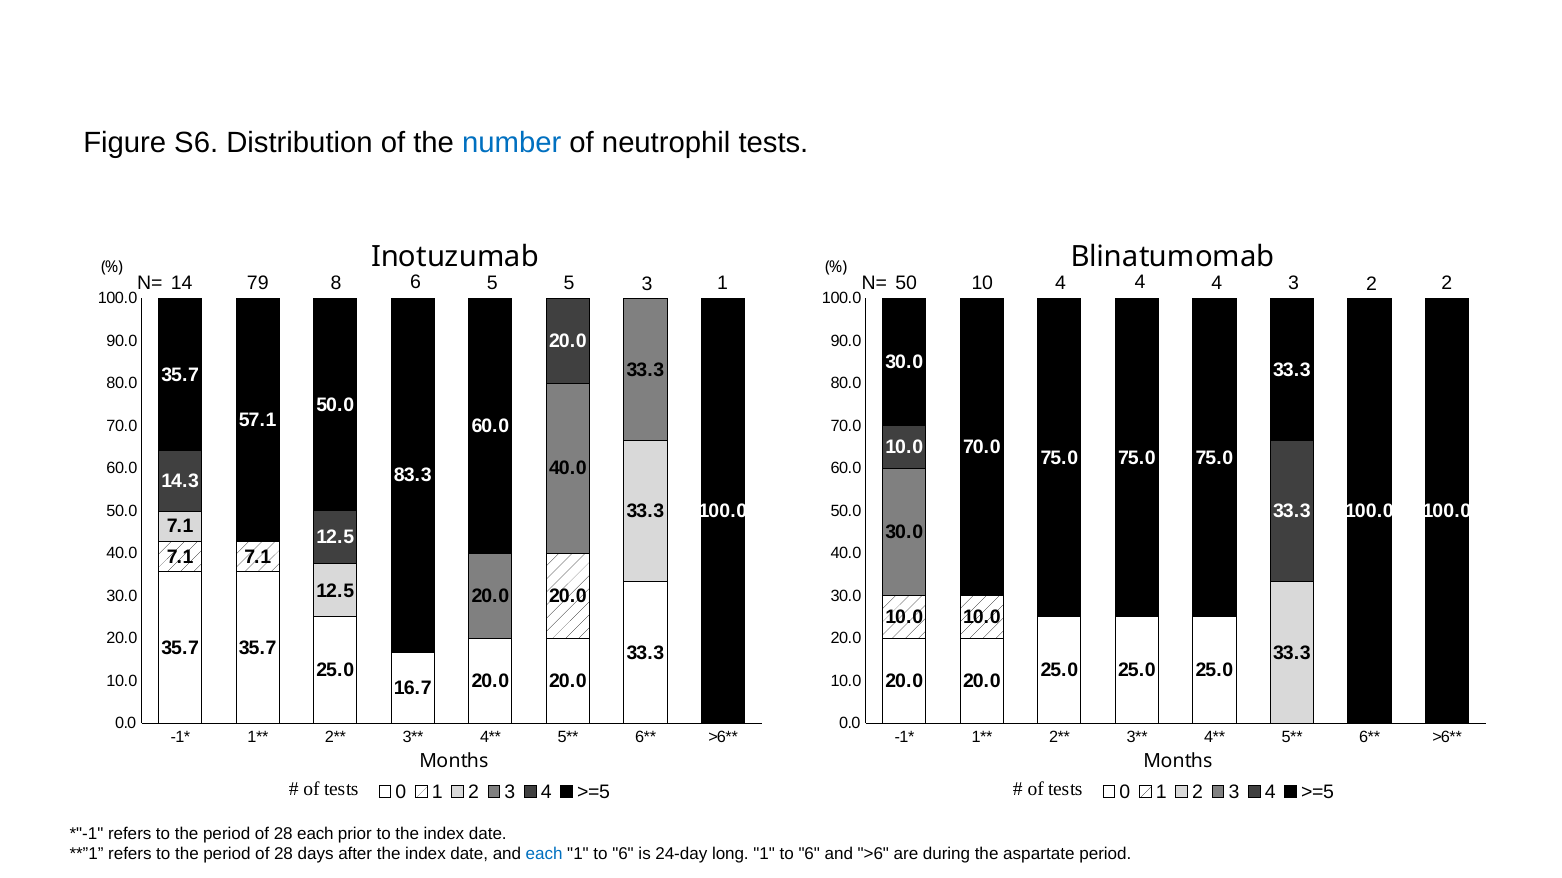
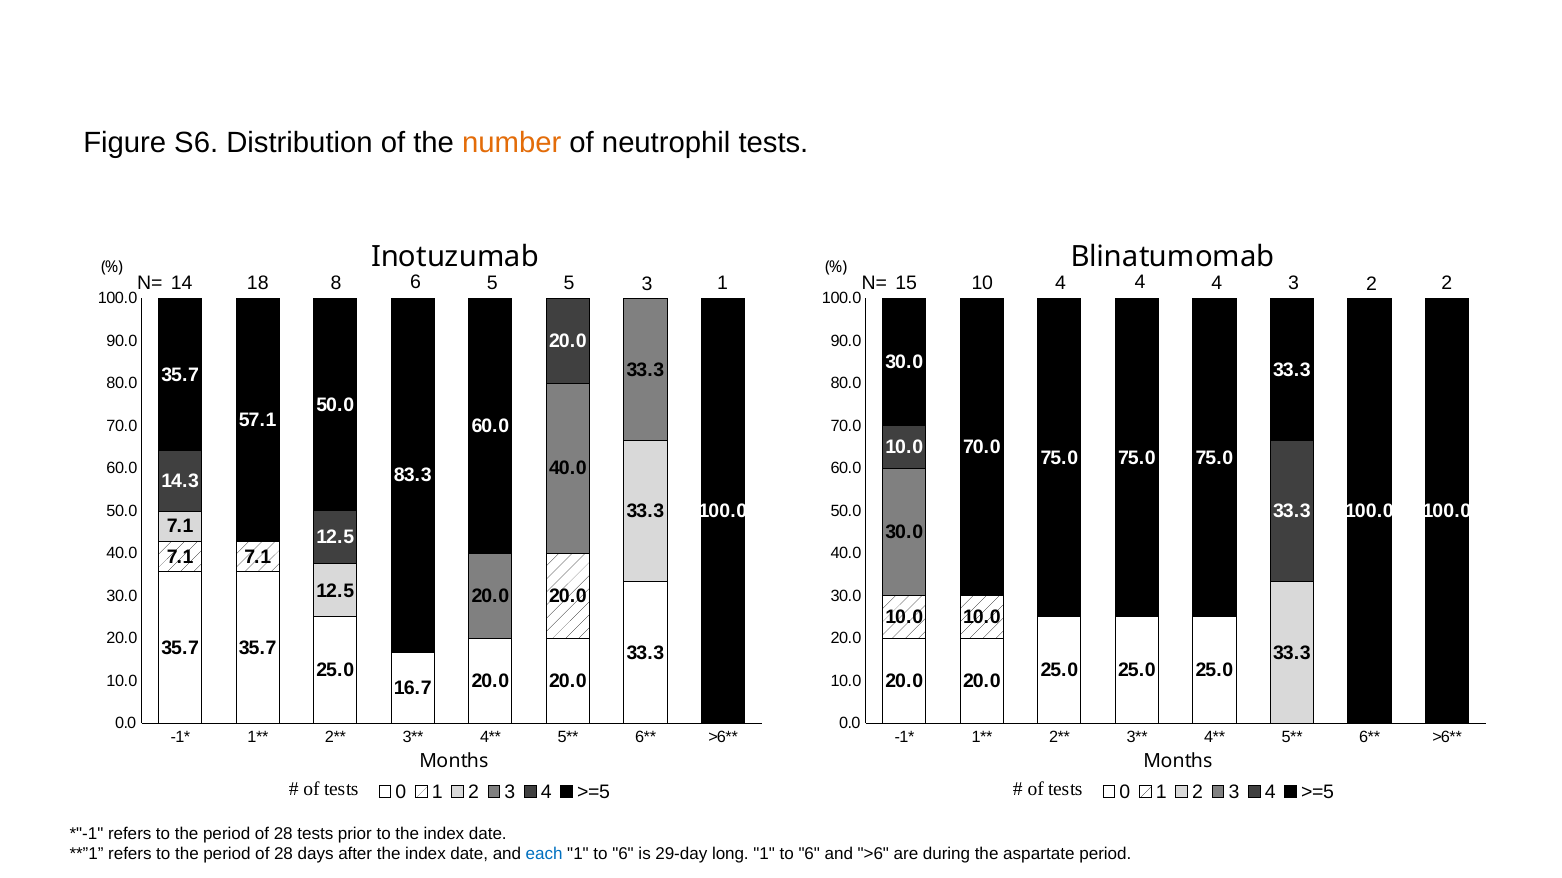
number colour: blue -> orange
79: 79 -> 18
50: 50 -> 15
28 each: each -> tests
24-day: 24-day -> 29-day
